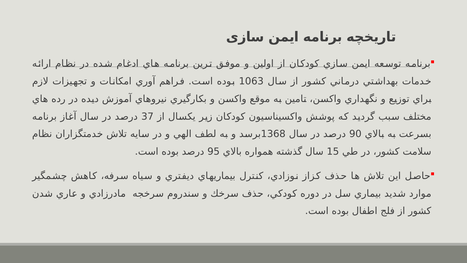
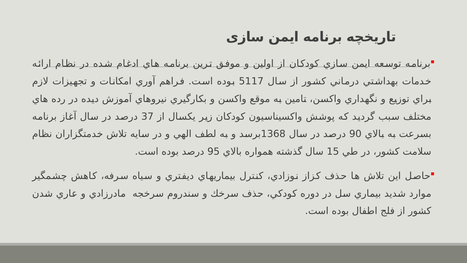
1063: 1063 -> 5117
